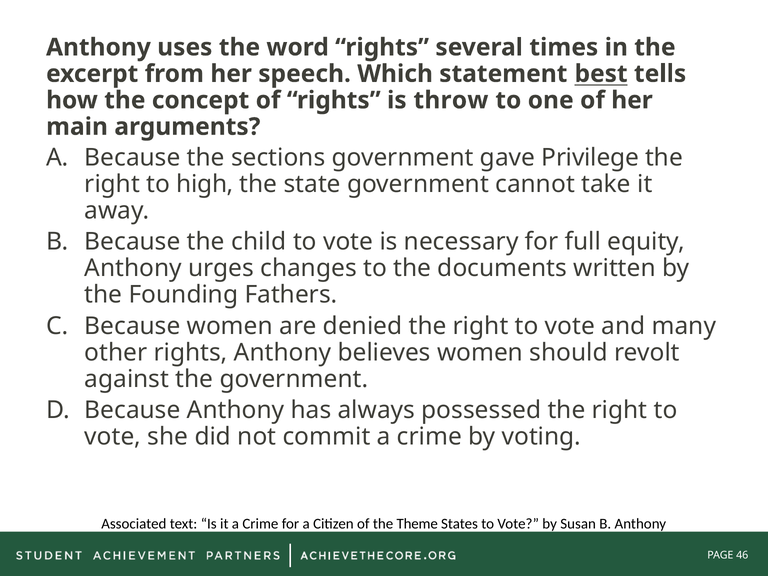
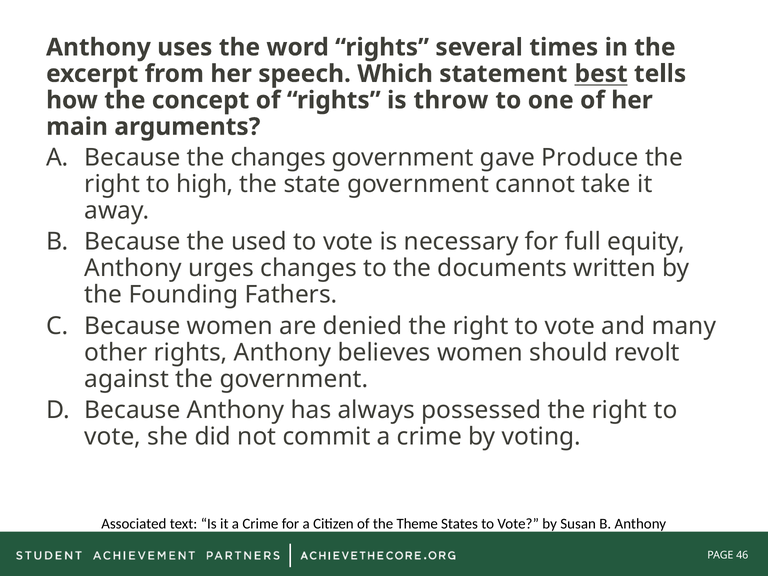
the sections: sections -> changes
Privilege: Privilege -> Produce
child: child -> used
